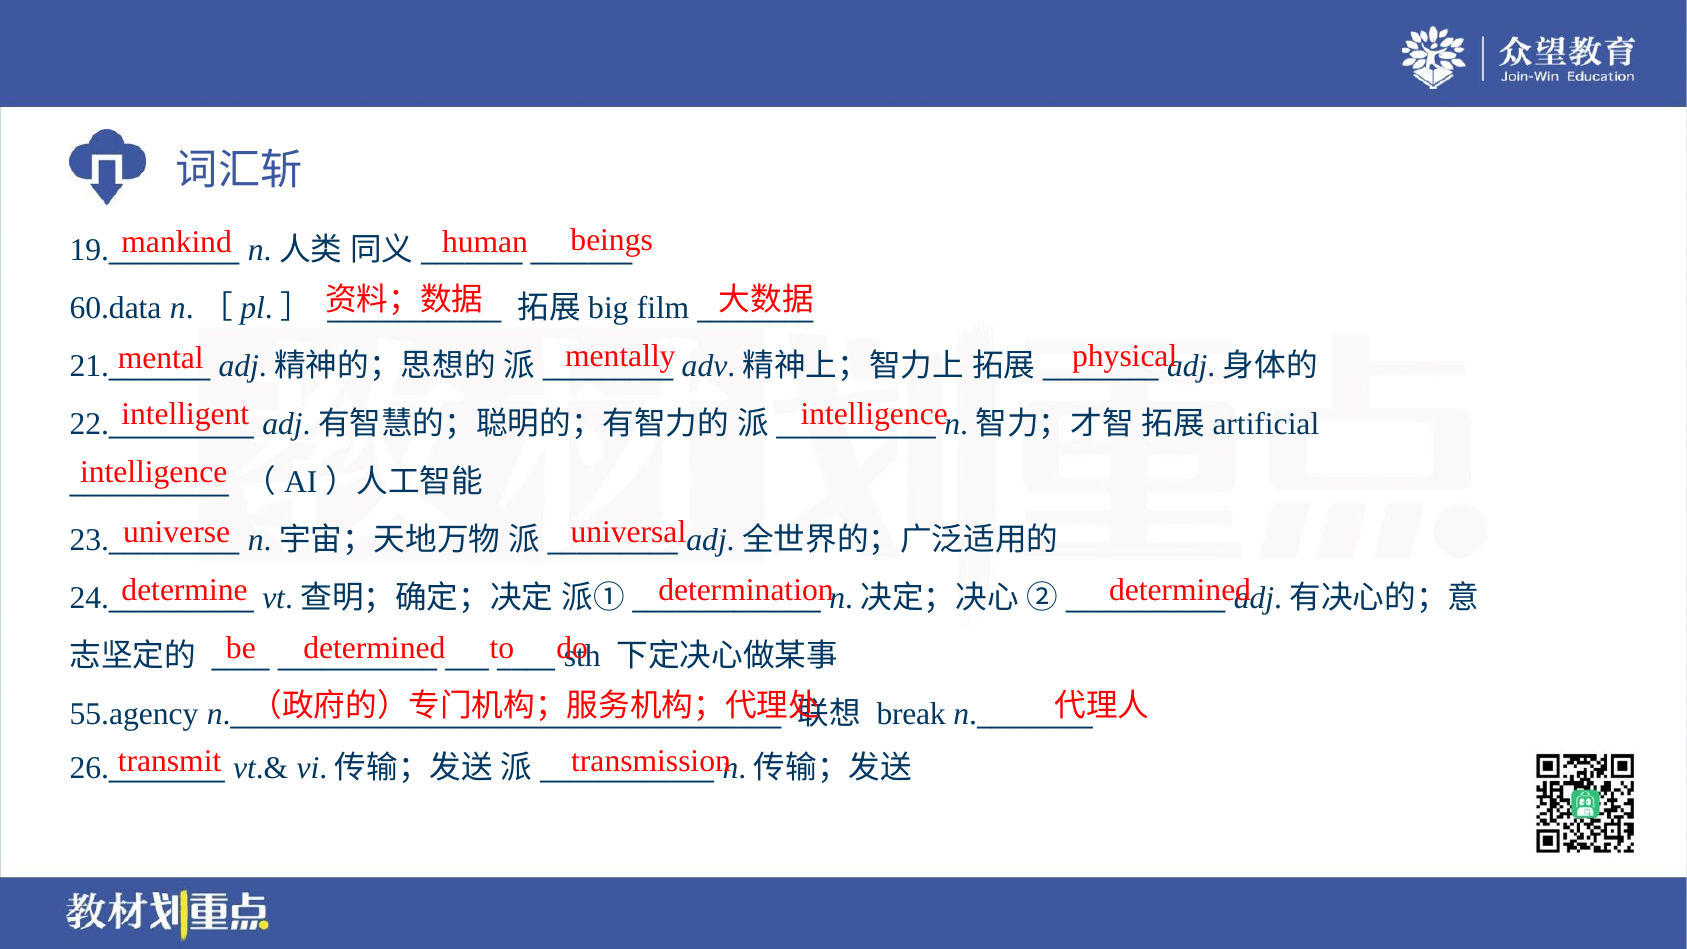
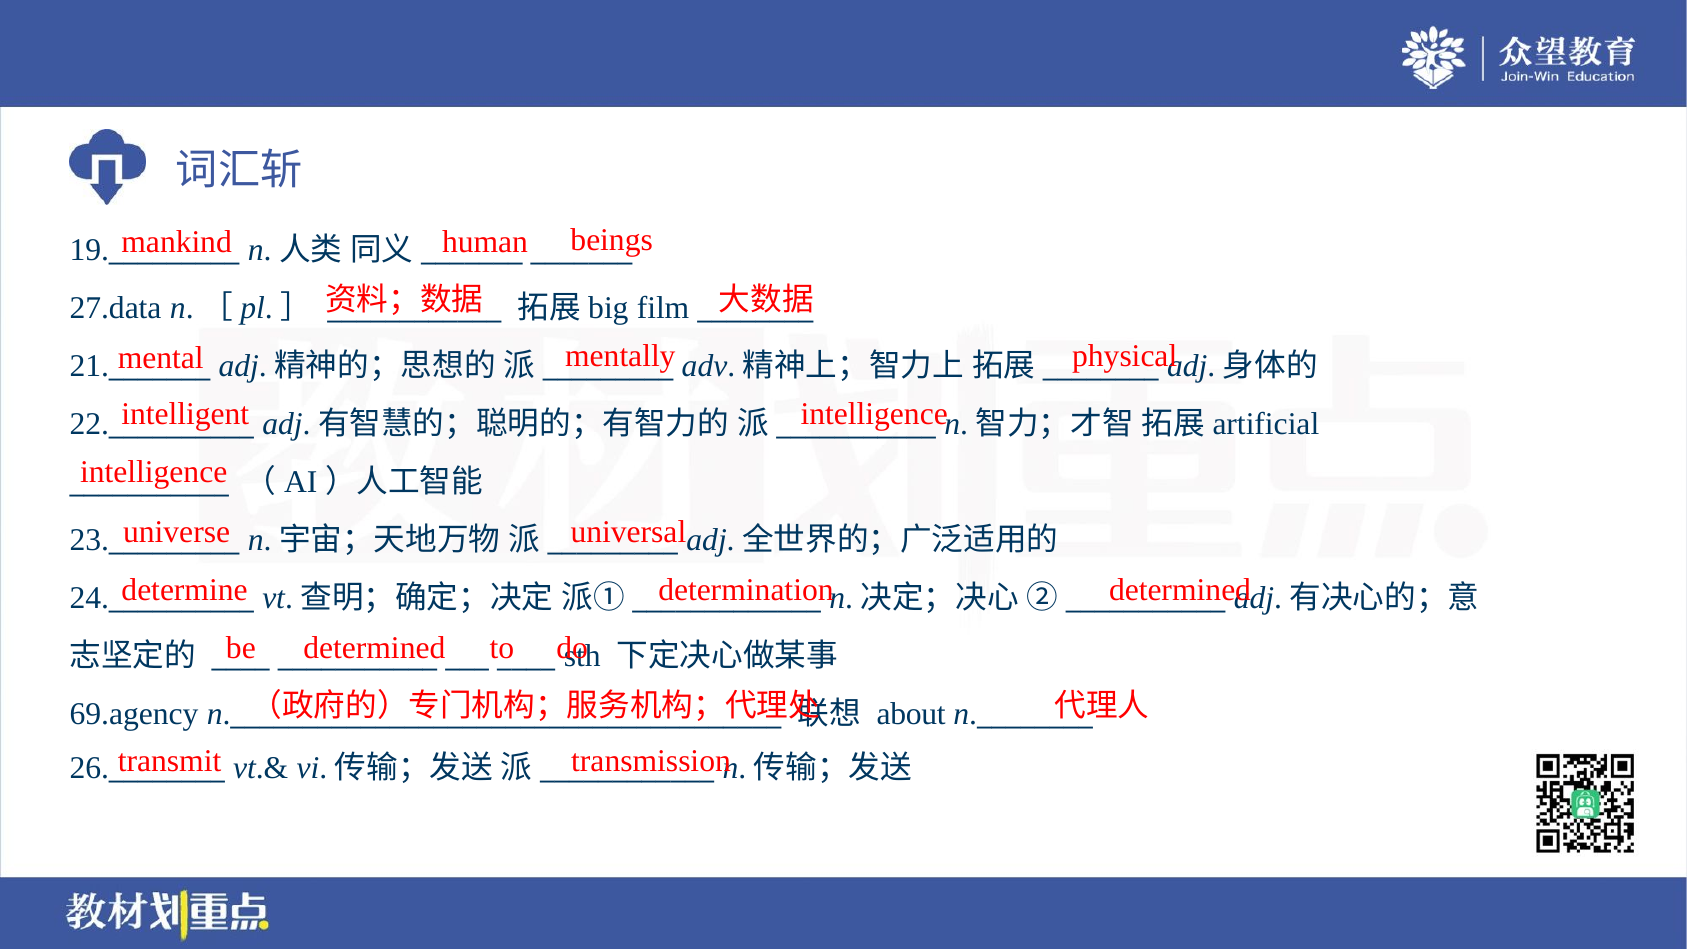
60.data: 60.data -> 27.data
55.agency: 55.agency -> 69.agency
break: break -> about
